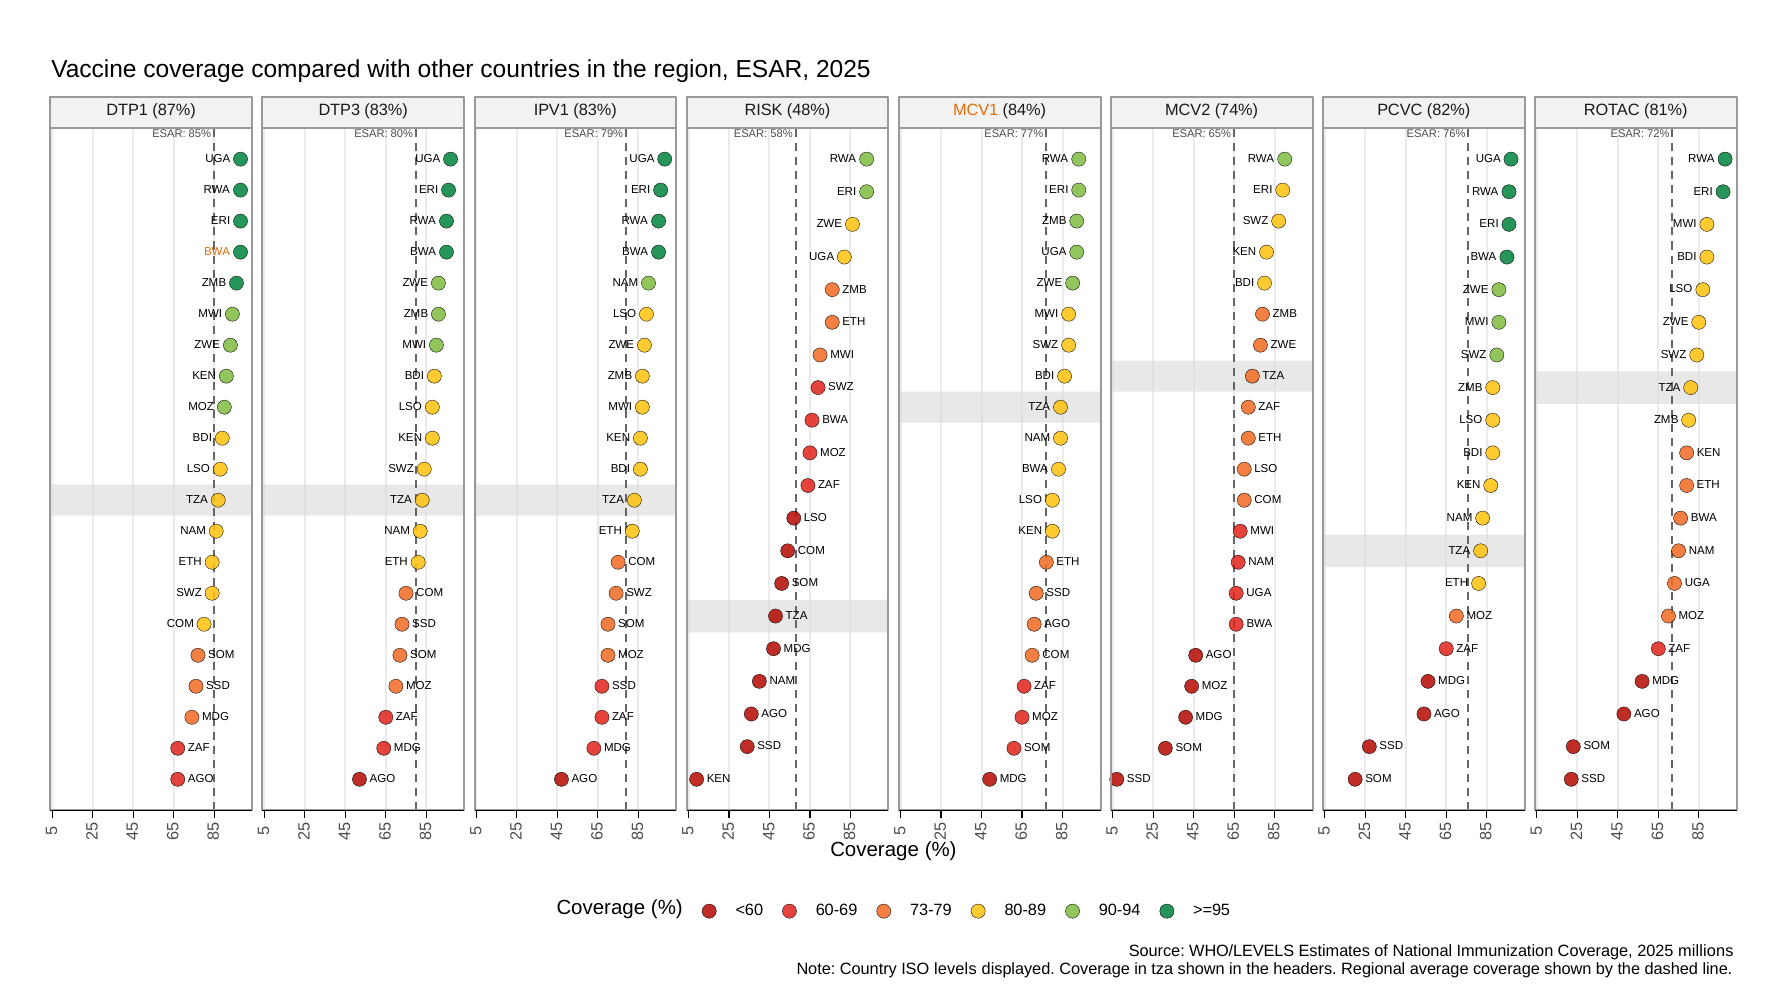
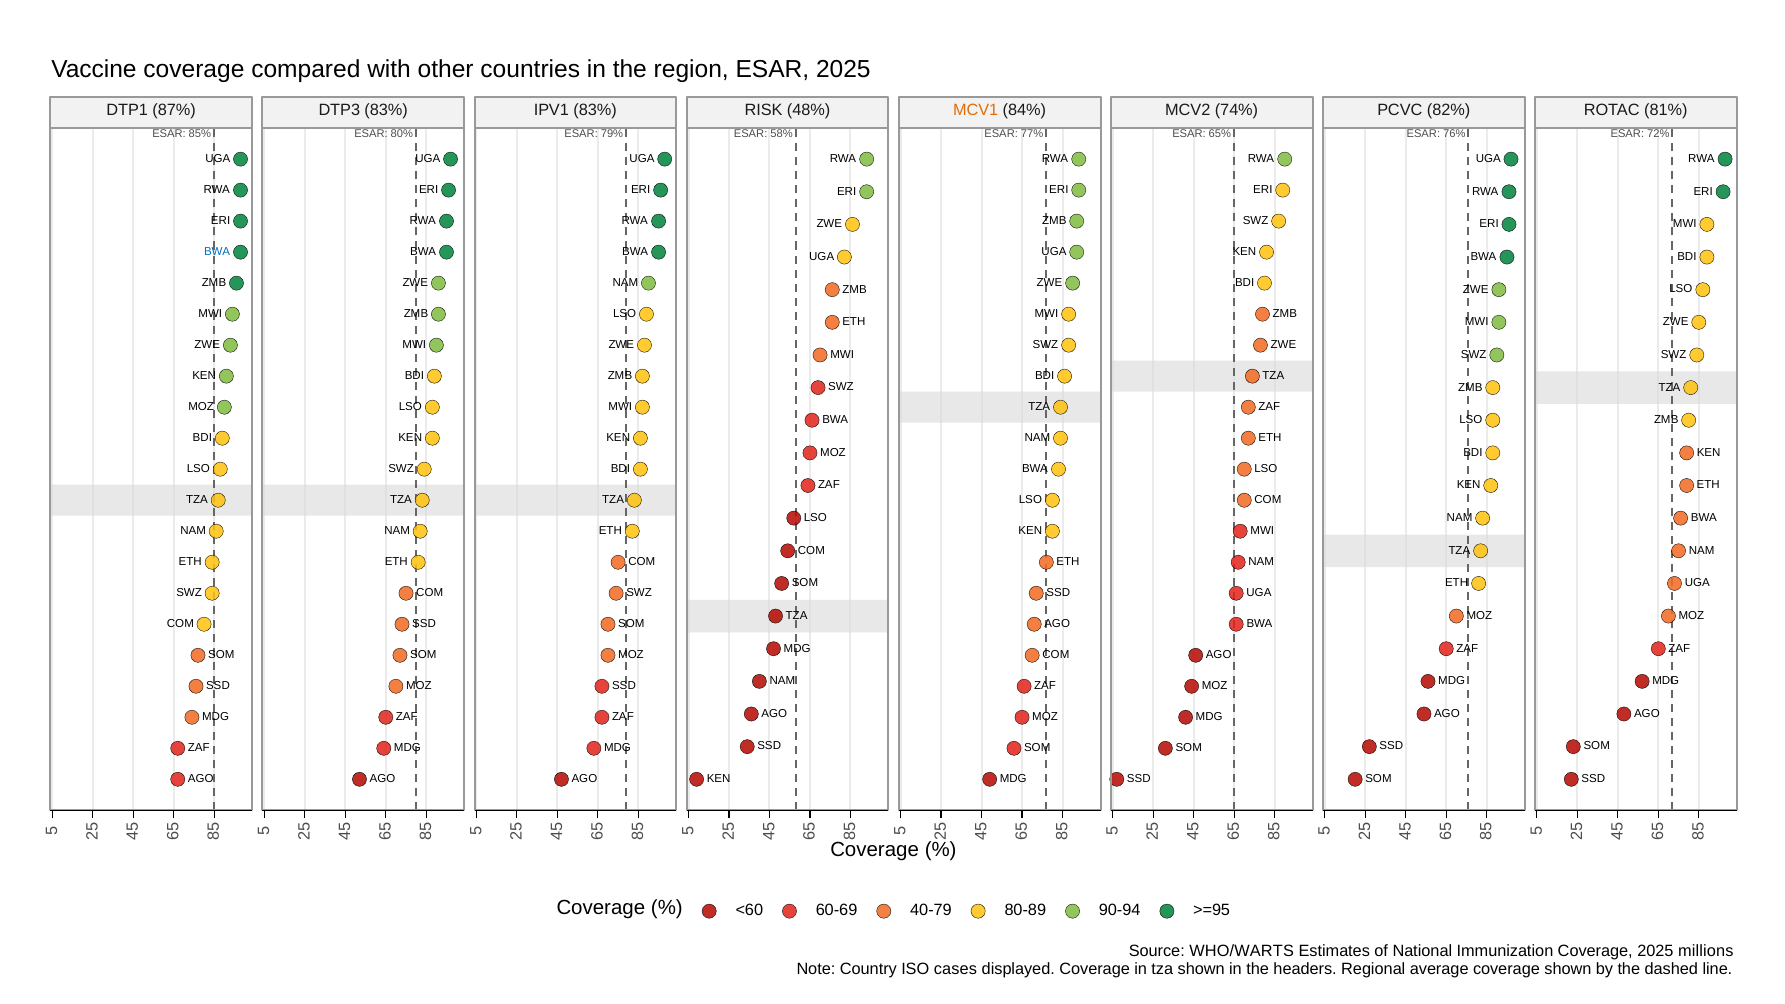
BWA at (217, 252) colour: orange -> blue
73-79: 73-79 -> 40-79
WHO/LEVELS: WHO/LEVELS -> WHO/WARTS
levels: levels -> cases
